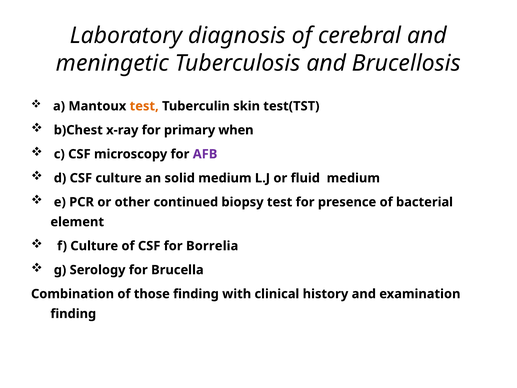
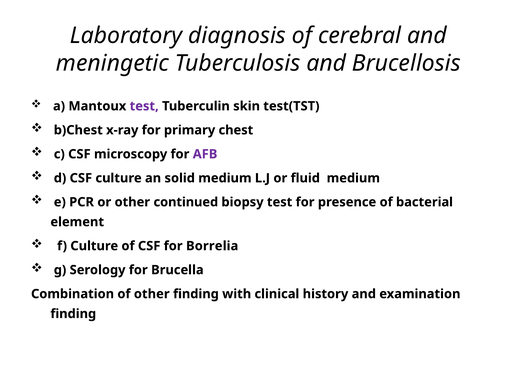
test at (144, 106) colour: orange -> purple
when: when -> chest
of those: those -> other
